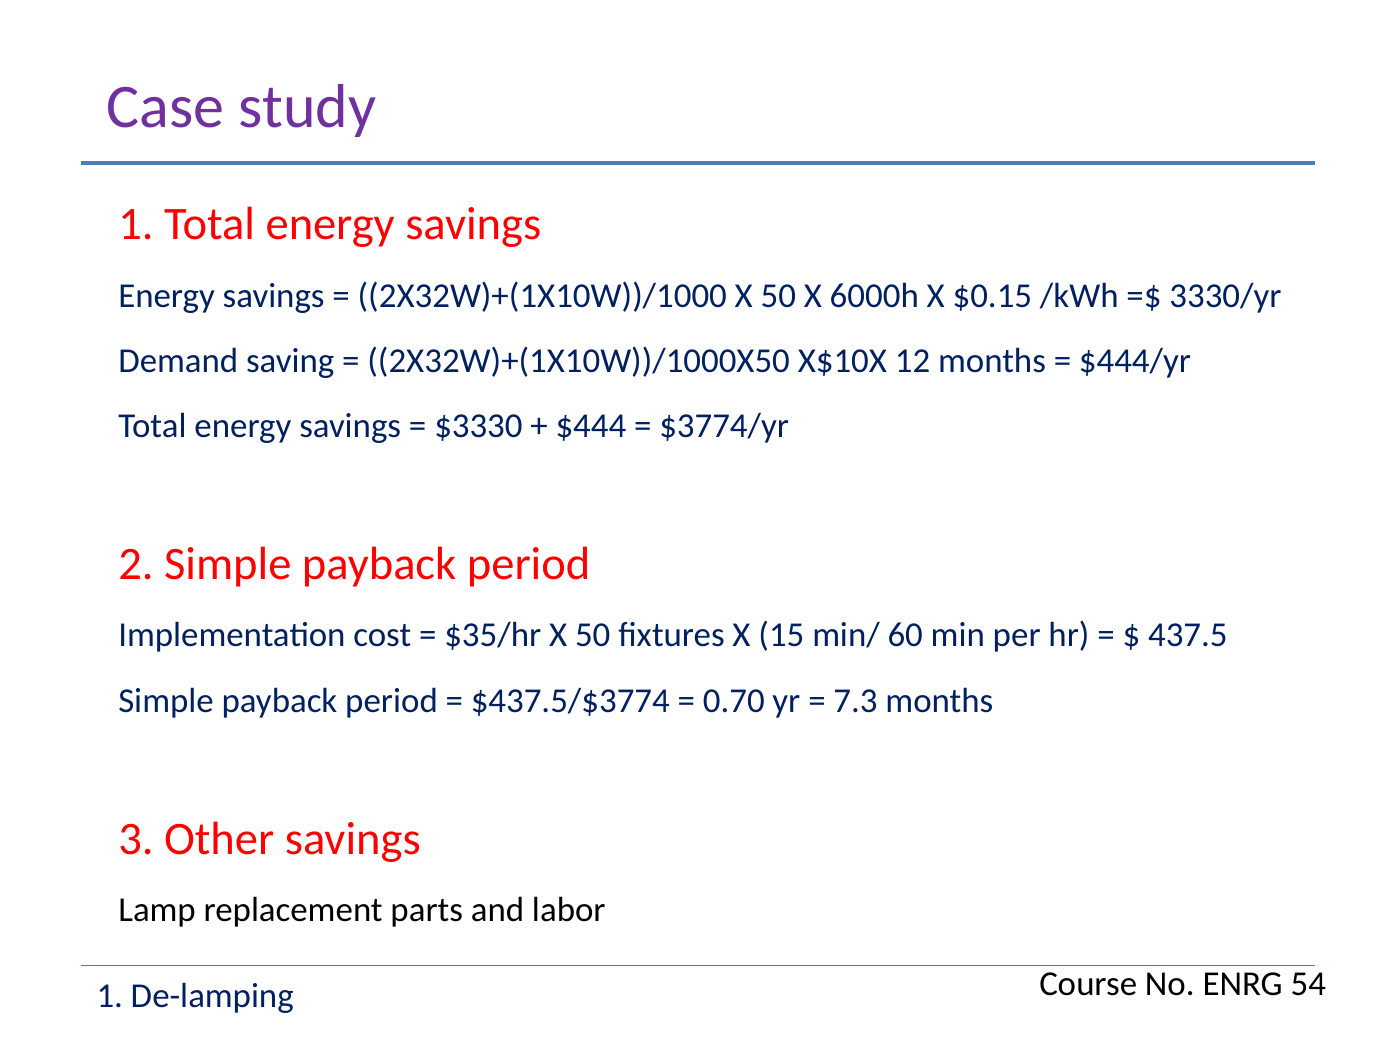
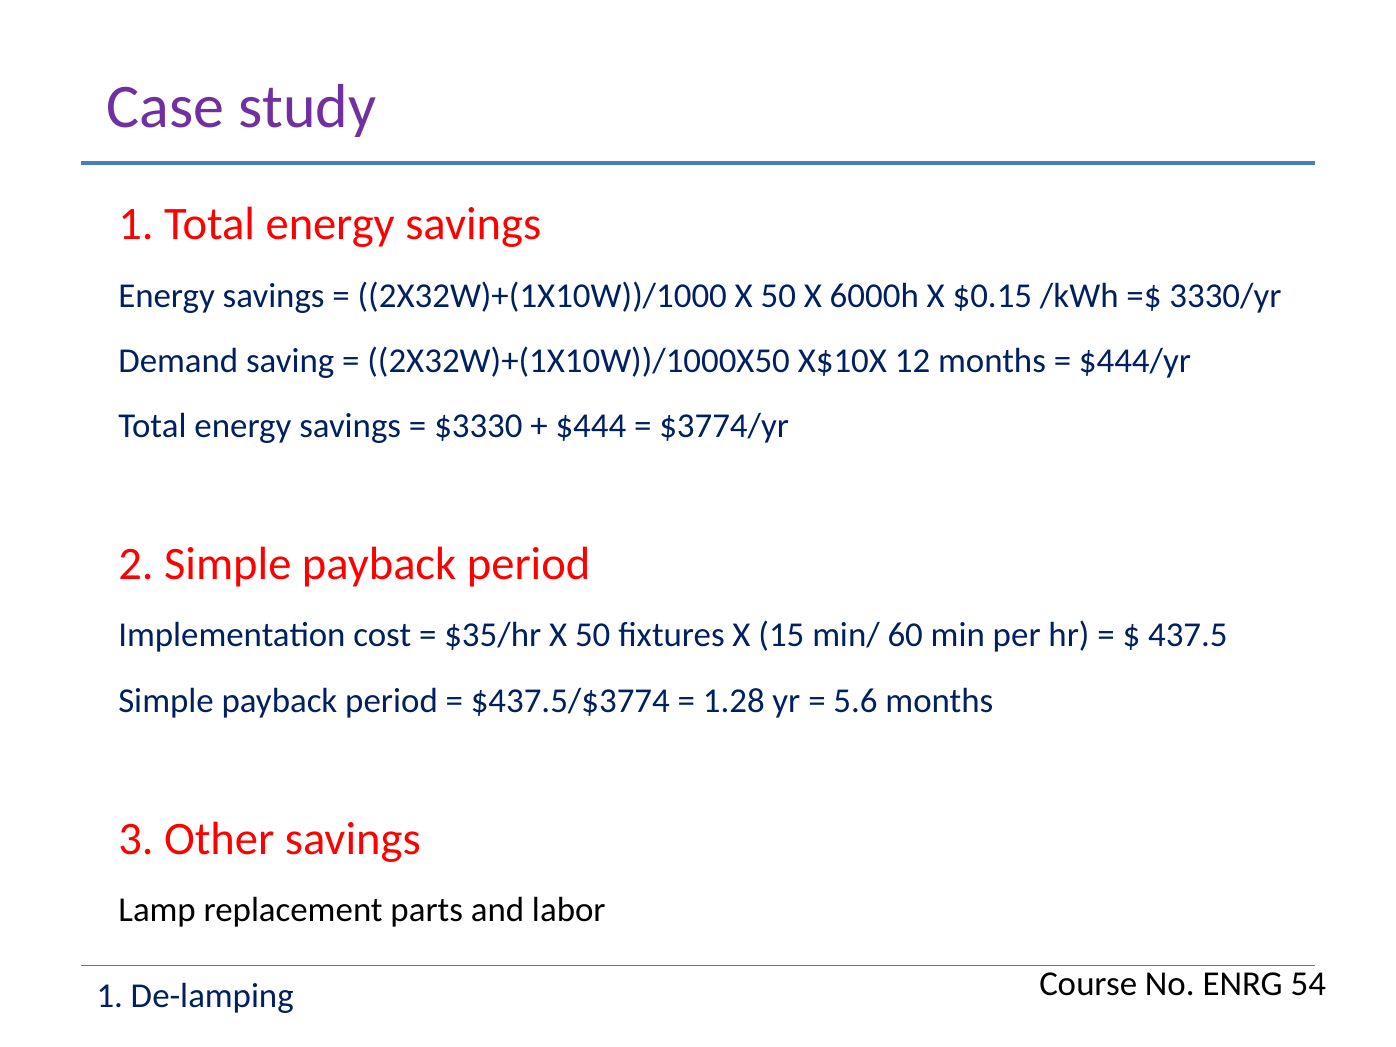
0.70: 0.70 -> 1.28
7.3: 7.3 -> 5.6
